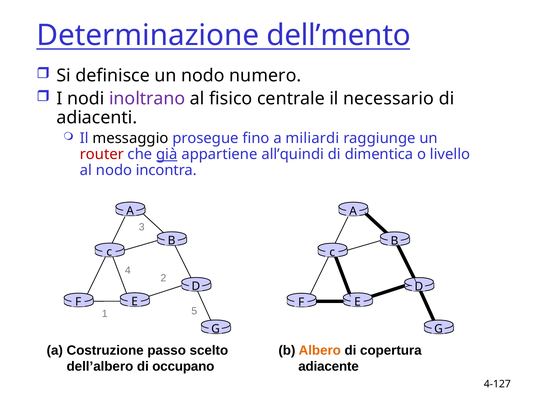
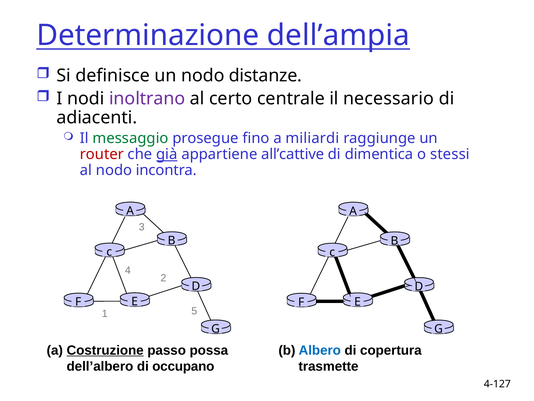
dell’mento: dell’mento -> dell’ampia
numero: numero -> distanze
fisico: fisico -> certo
messaggio colour: black -> green
all’quindi: all’quindi -> all’cattive
livello: livello -> stessi
Costruzione underline: none -> present
scelto: scelto -> possa
Albero colour: orange -> blue
adiacente: adiacente -> trasmette
